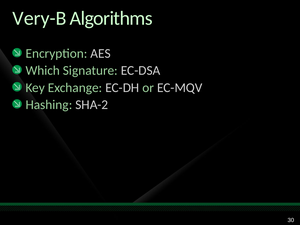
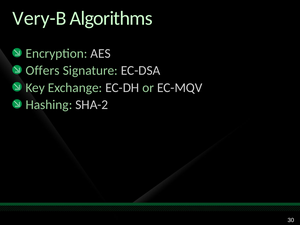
Which: Which -> Offers
